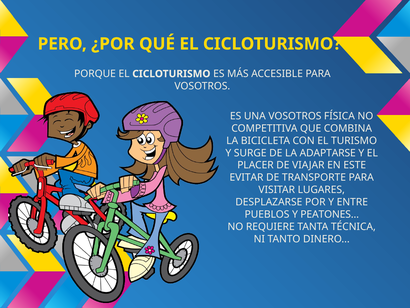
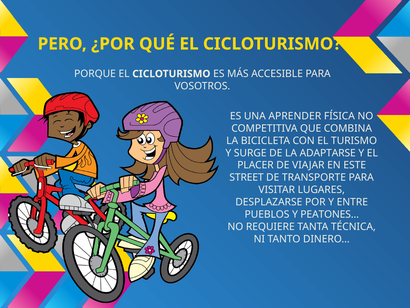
UNA VOSOTROS: VOSOTROS -> APRENDER
EVITAR: EVITAR -> STREET
